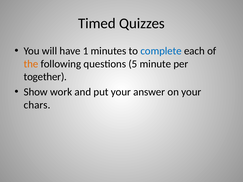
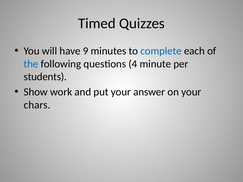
1: 1 -> 9
the colour: orange -> blue
5: 5 -> 4
together: together -> students
